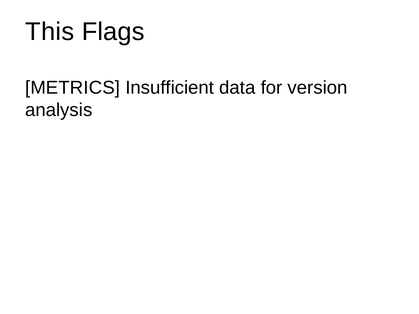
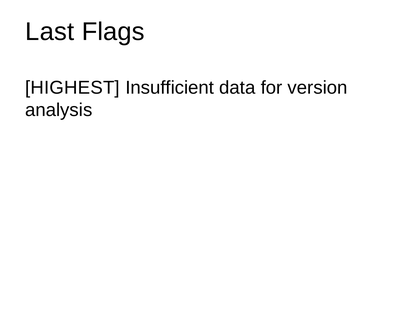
This: This -> Last
METRICS: METRICS -> HIGHEST
